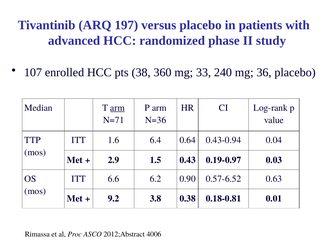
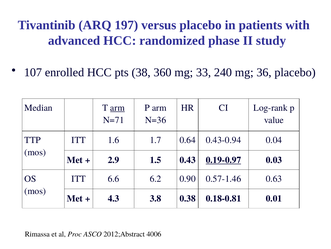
6.4: 6.4 -> 1.7
0.19-0.97 underline: none -> present
0.57-6.52: 0.57-6.52 -> 0.57-1.46
9.2: 9.2 -> 4.3
